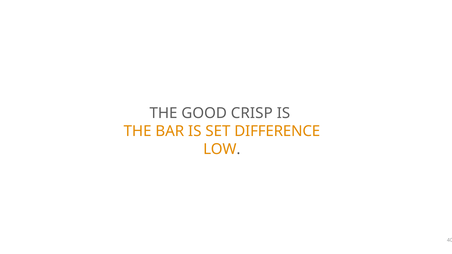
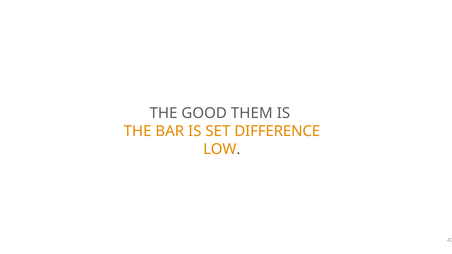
CRISP: CRISP -> THEM
